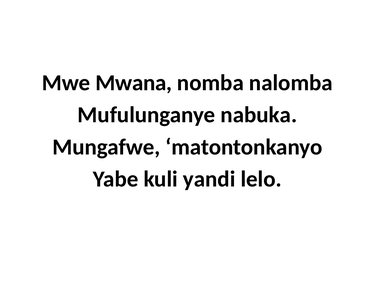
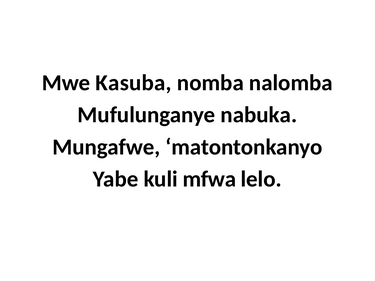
Mwana: Mwana -> Kasuba
yandi: yandi -> mfwa
